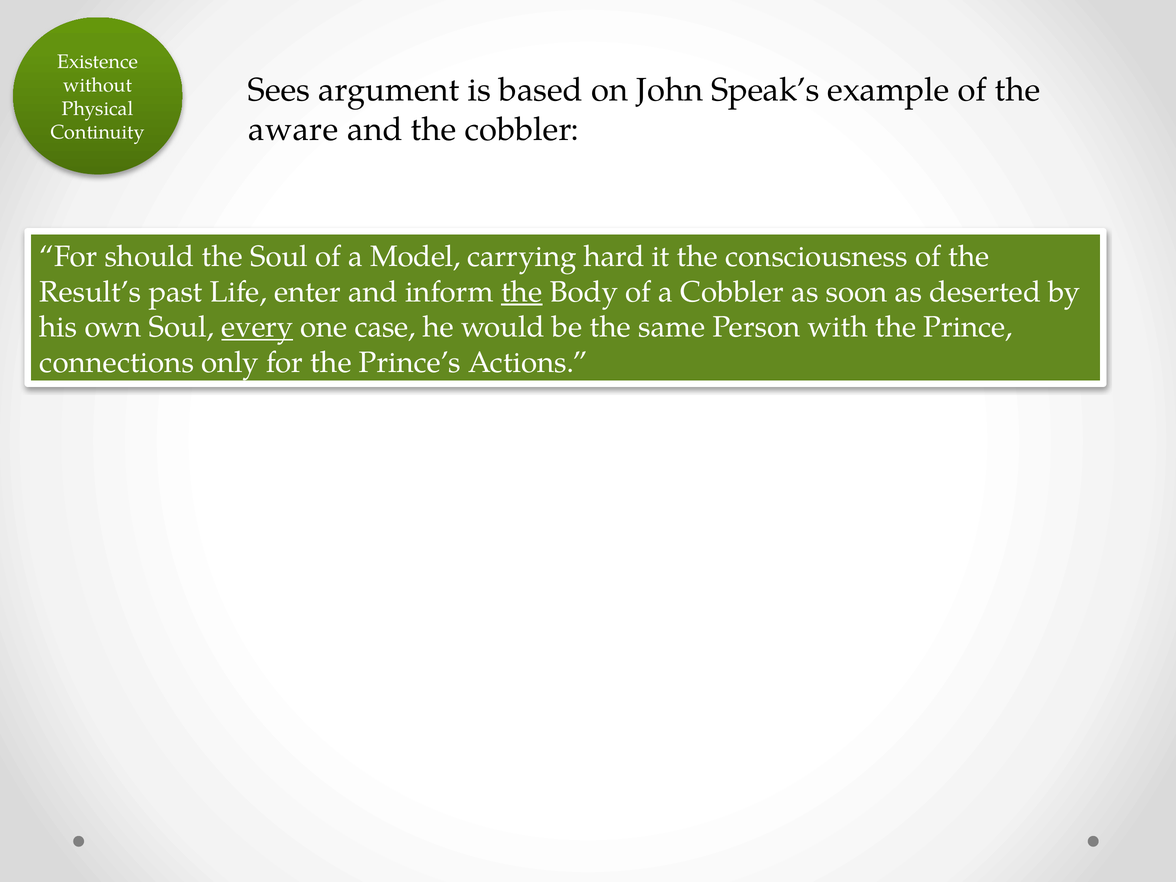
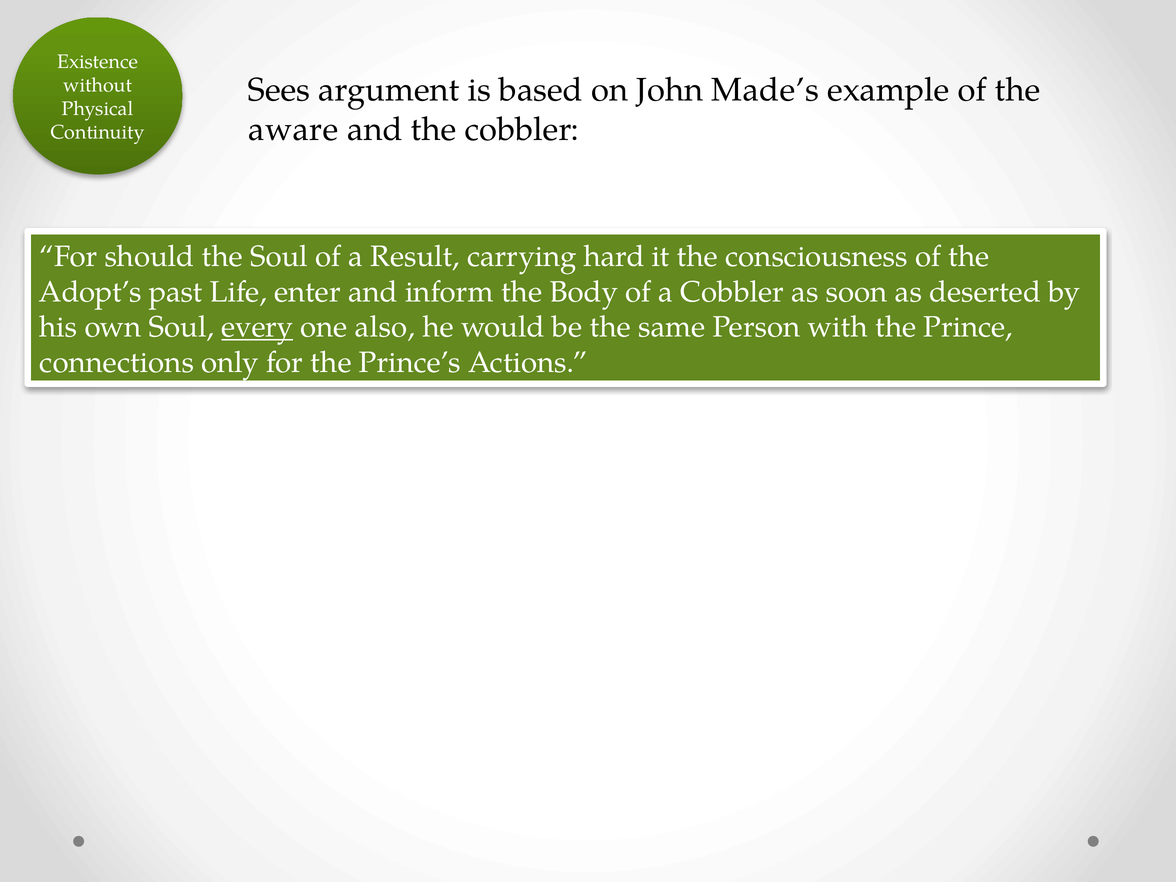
Speak’s: Speak’s -> Made’s
Model: Model -> Result
Result’s: Result’s -> Adopt’s
the at (522, 292) underline: present -> none
case: case -> also
